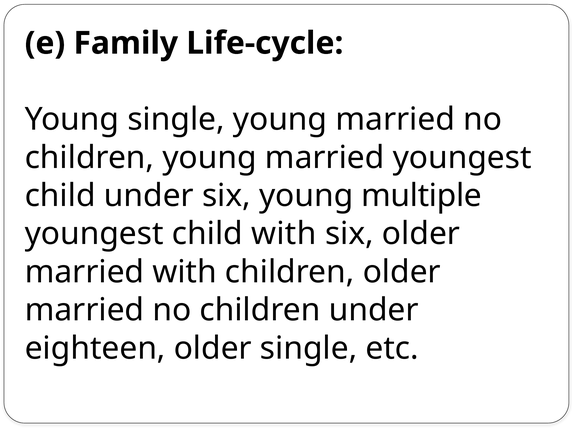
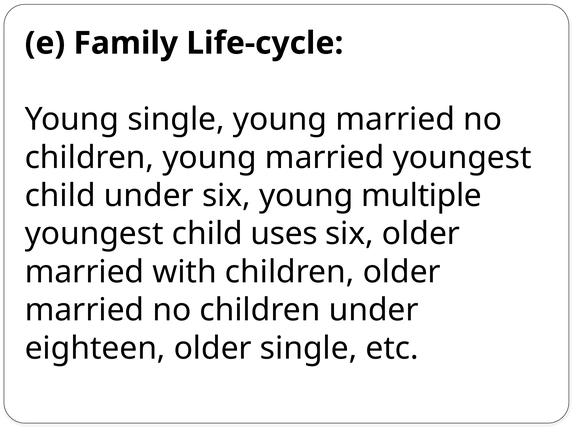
child with: with -> uses
